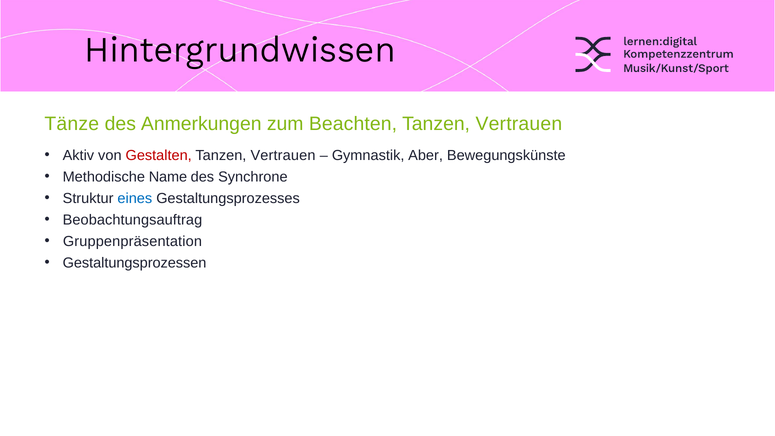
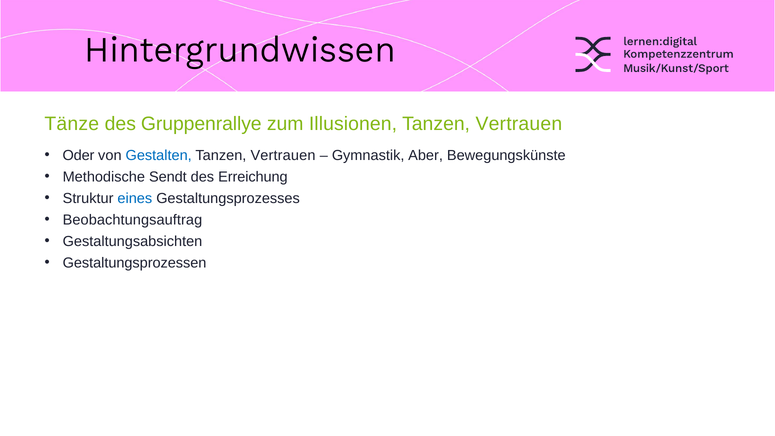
Anmerkungen: Anmerkungen -> Gruppenrallye
Beachten: Beachten -> Illusionen
Aktiv: Aktiv -> Oder
Gestalten colour: red -> blue
Name: Name -> Sendt
Synchrone: Synchrone -> Erreichung
Gruppenpräsentation: Gruppenpräsentation -> Gestaltungsabsichten
